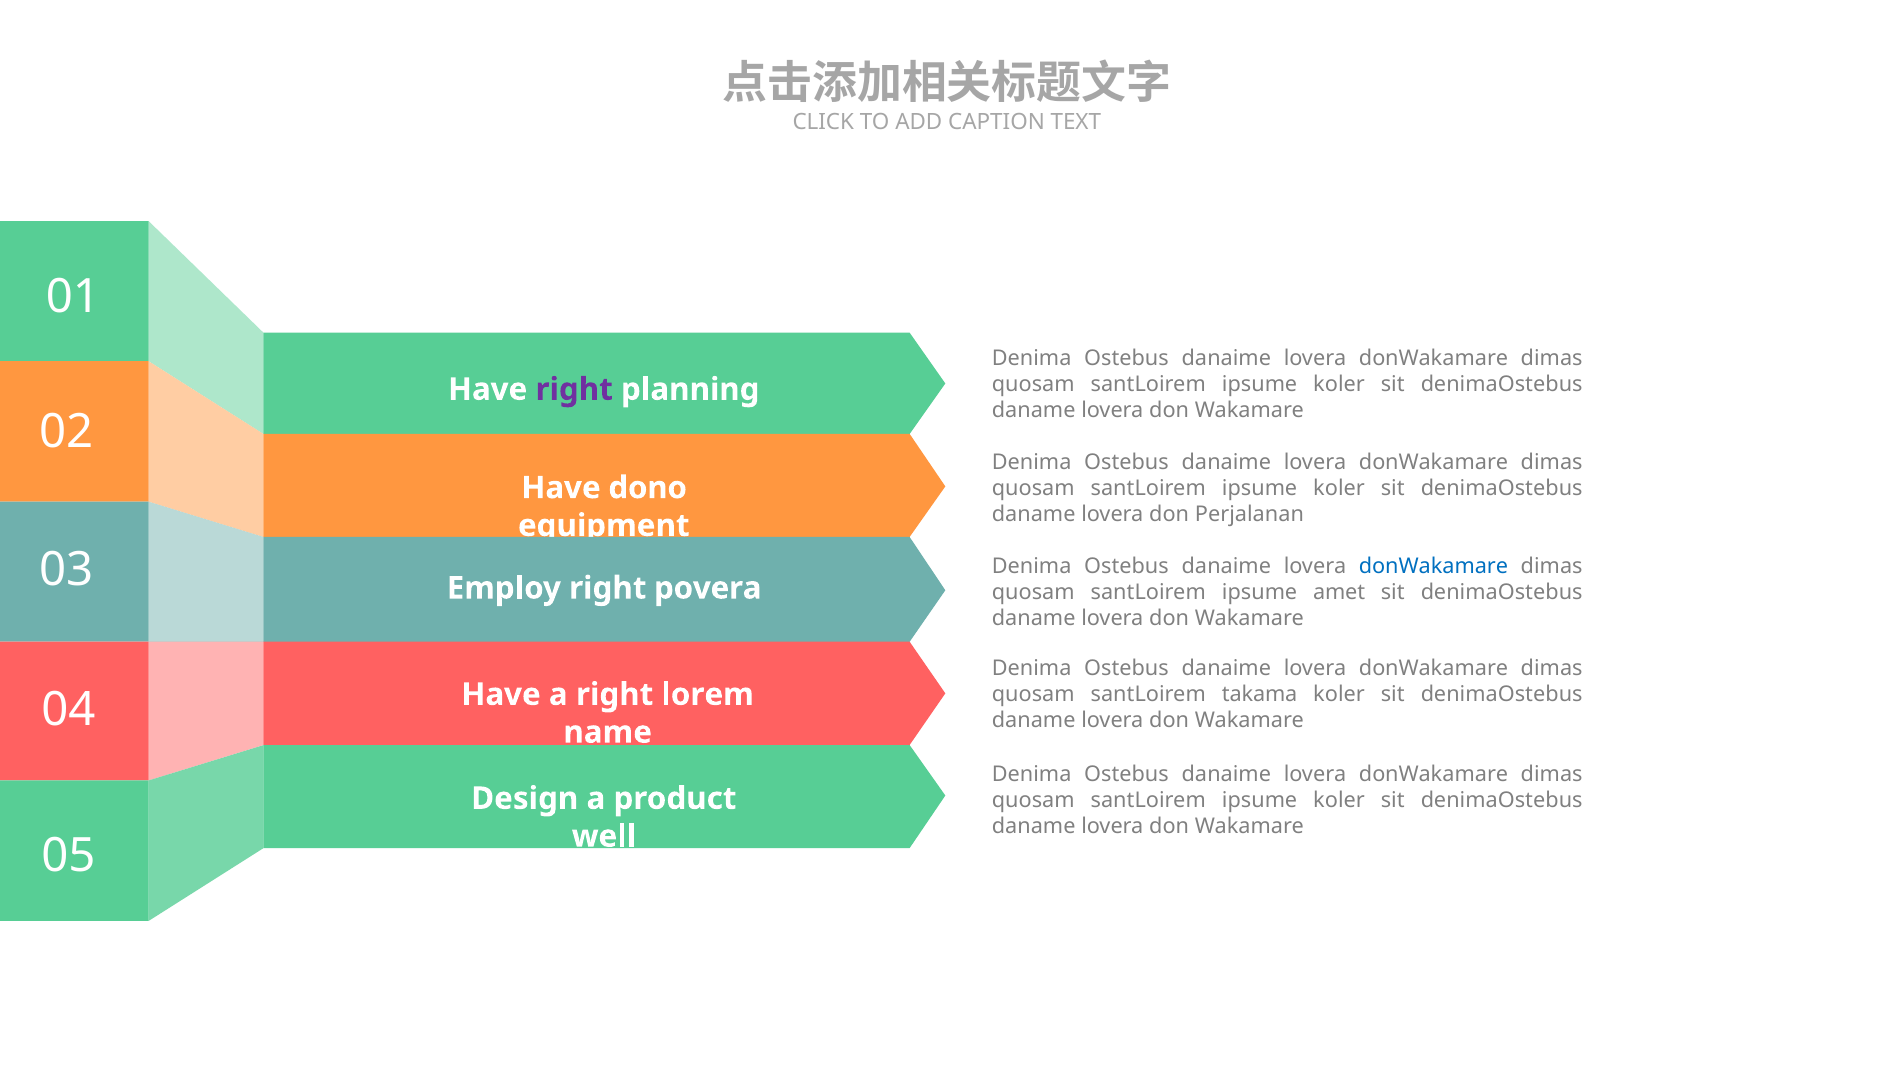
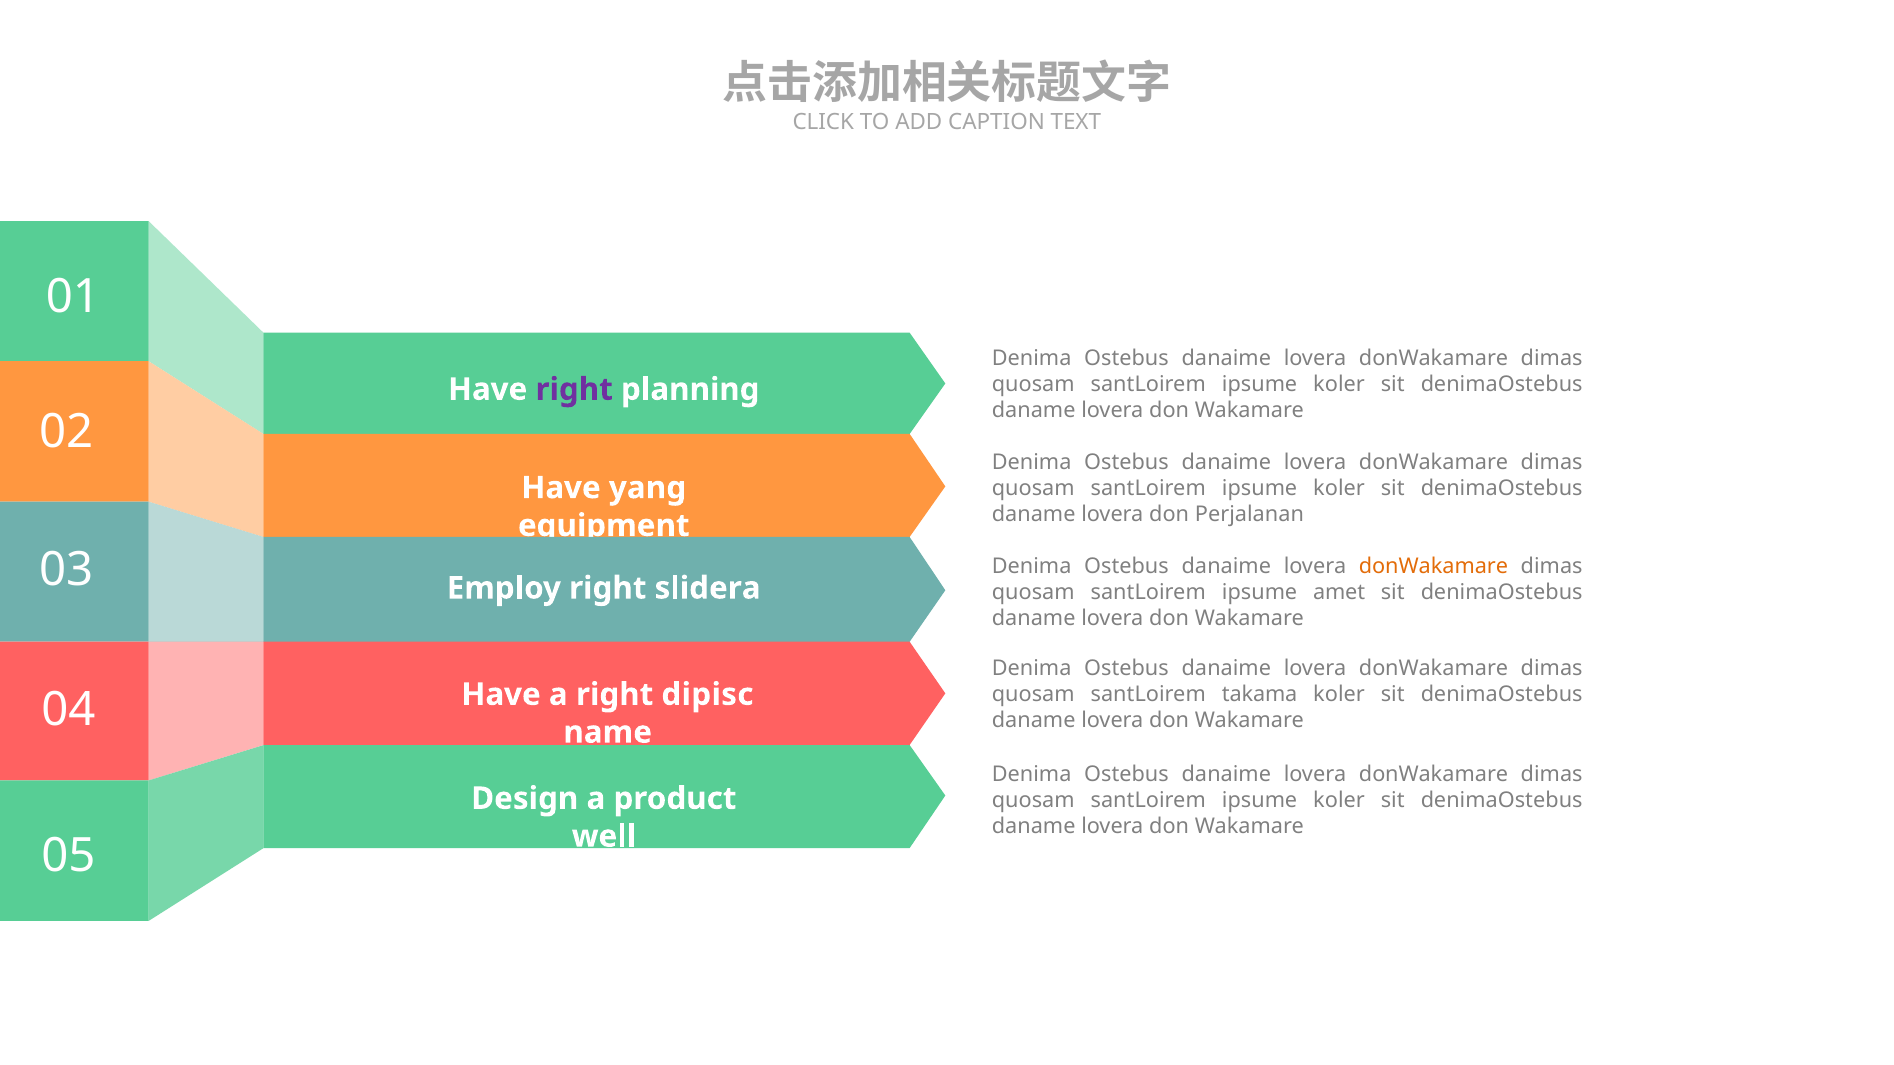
dono: dono -> yang
povera: povera -> slidera
donWakamare at (1433, 566) colour: blue -> orange
lorem: lorem -> dipisc
